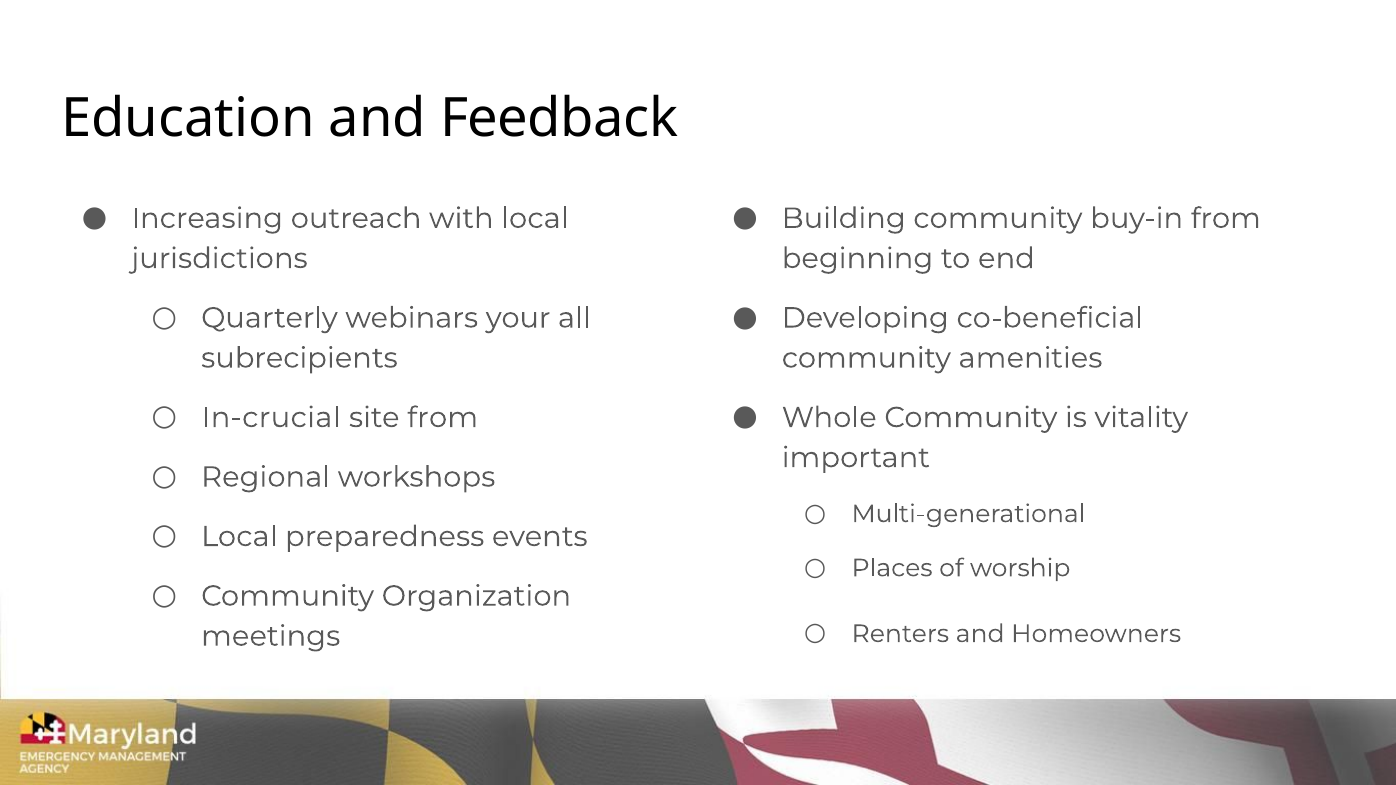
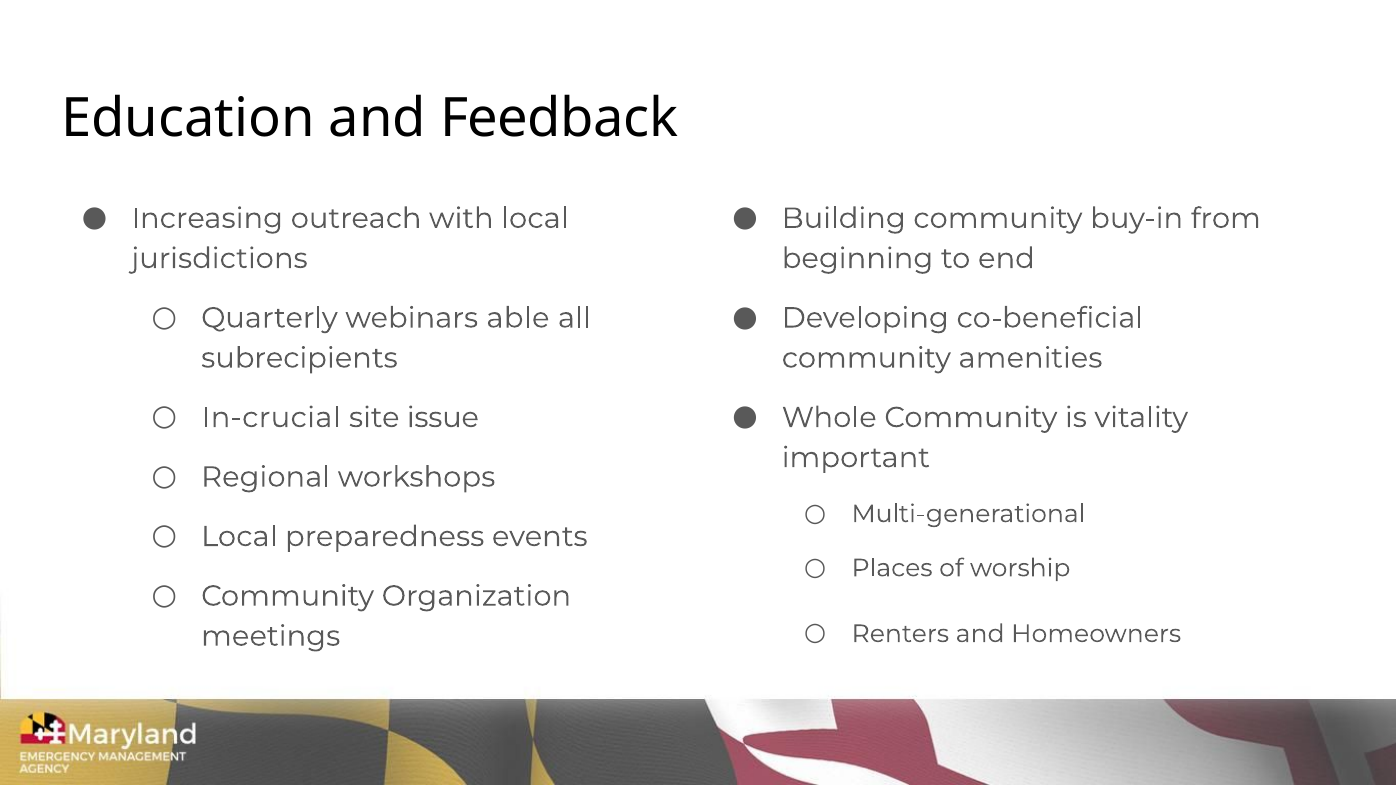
your: your -> able
site from: from -> issue
